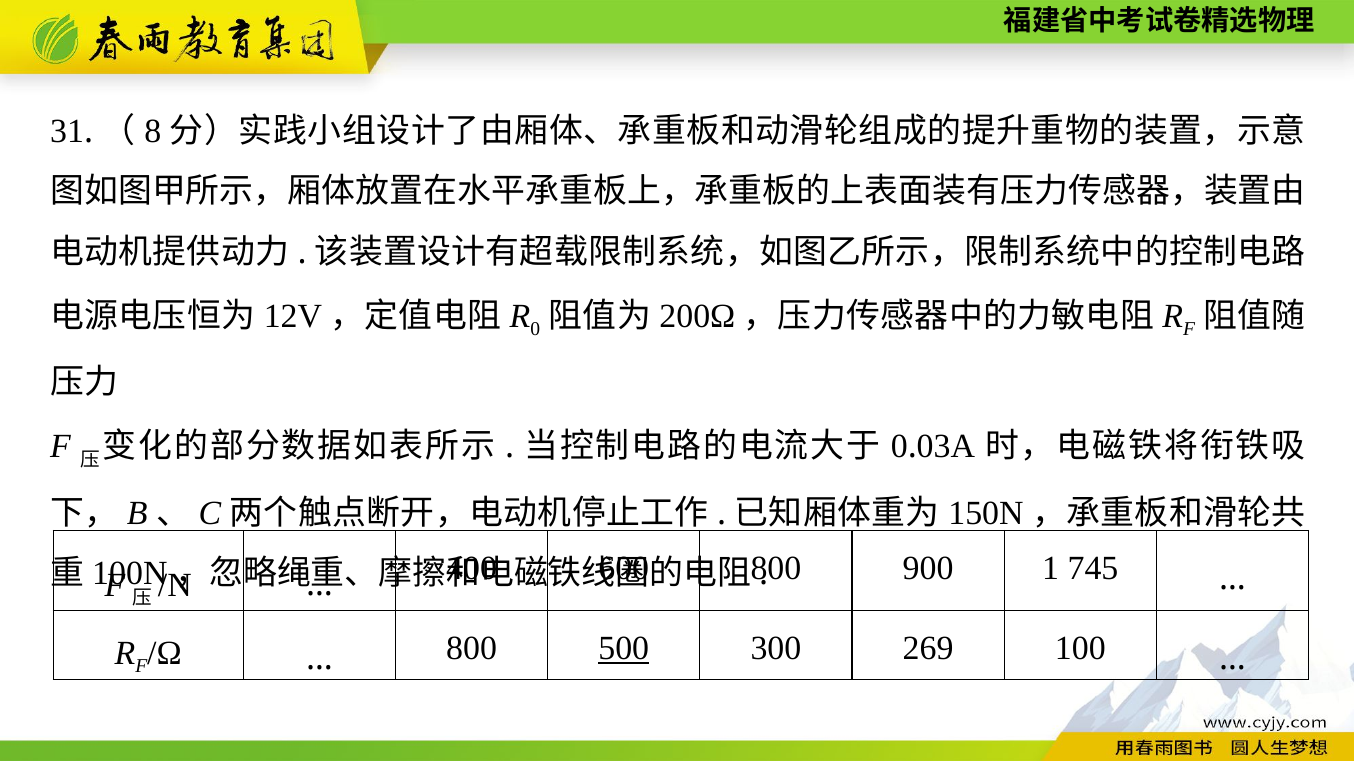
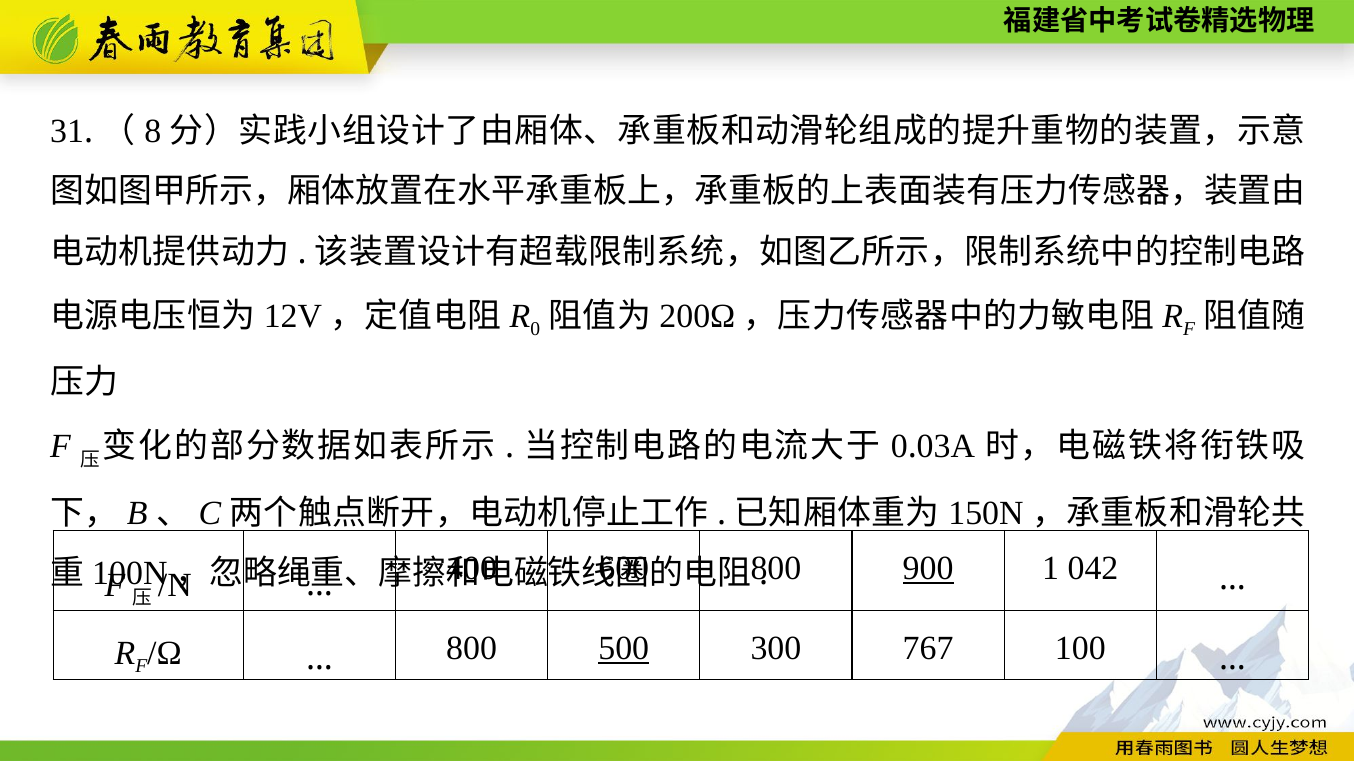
900 underline: none -> present
745: 745 -> 042
269: 269 -> 767
